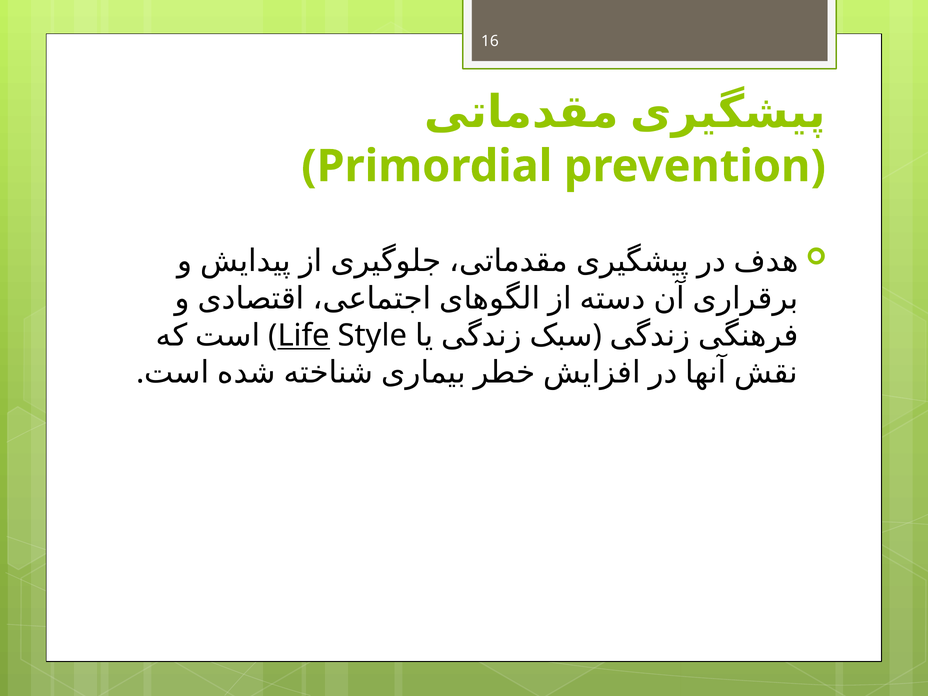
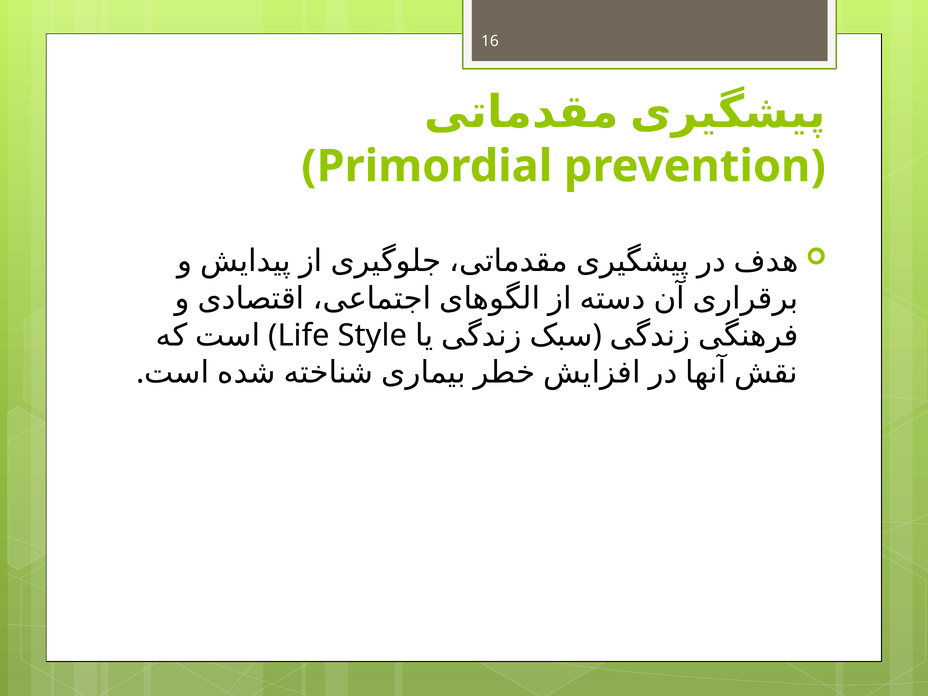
Life underline: present -> none
